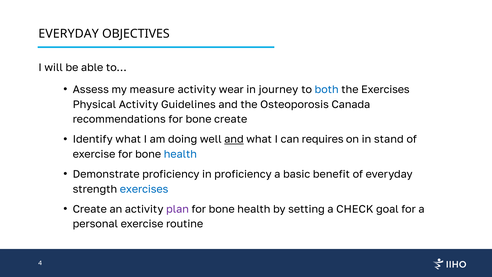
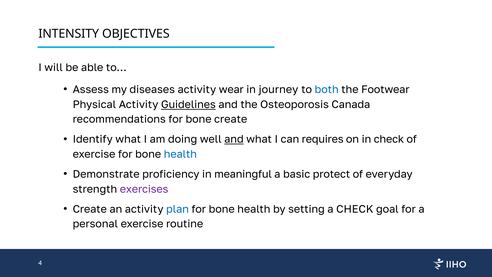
EVERYDAY at (69, 34): EVERYDAY -> INTENSITY
measure: measure -> diseases
the Exercises: Exercises -> Footwear
Guidelines underline: none -> present
in stand: stand -> check
in proficiency: proficiency -> meaningful
benefit: benefit -> protect
exercises at (144, 189) colour: blue -> purple
plan colour: purple -> blue
